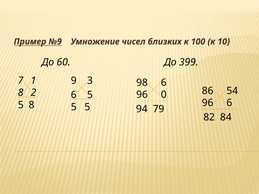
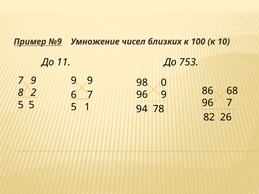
60: 60 -> 11
399: 399 -> 753
1 at (34, 81): 1 -> 9
9 3: 3 -> 9
98 6: 6 -> 0
54: 54 -> 68
96 0: 0 -> 9
6 5: 5 -> 7
96 6: 6 -> 7
5 8: 8 -> 5
5 at (87, 107): 5 -> 1
79: 79 -> 78
84: 84 -> 26
